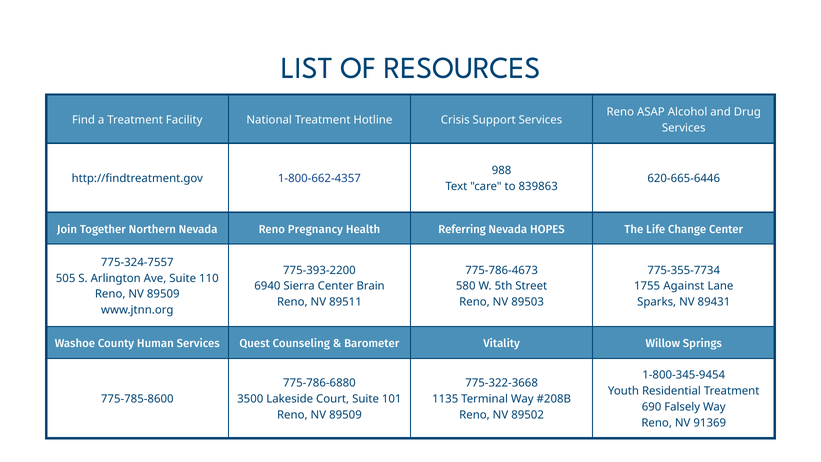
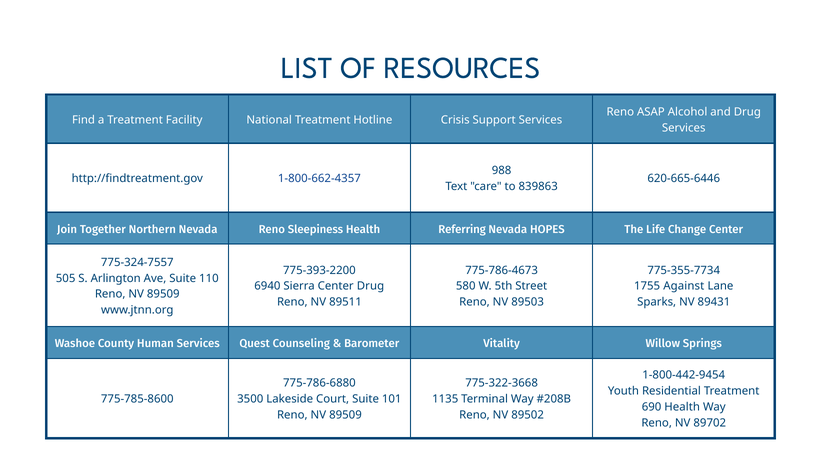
Pregnancy: Pregnancy -> Sleepiness
Center Brain: Brain -> Drug
1-800-345-9454: 1-800-345-9454 -> 1-800-442-9454
690 Falsely: Falsely -> Health
91369: 91369 -> 89702
